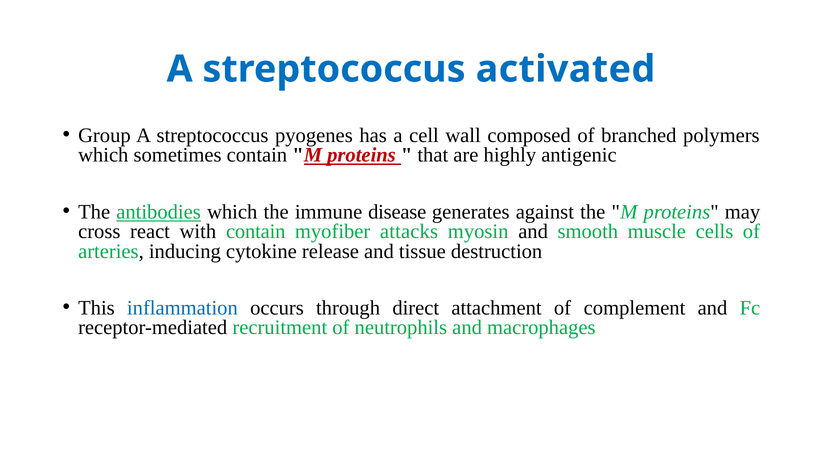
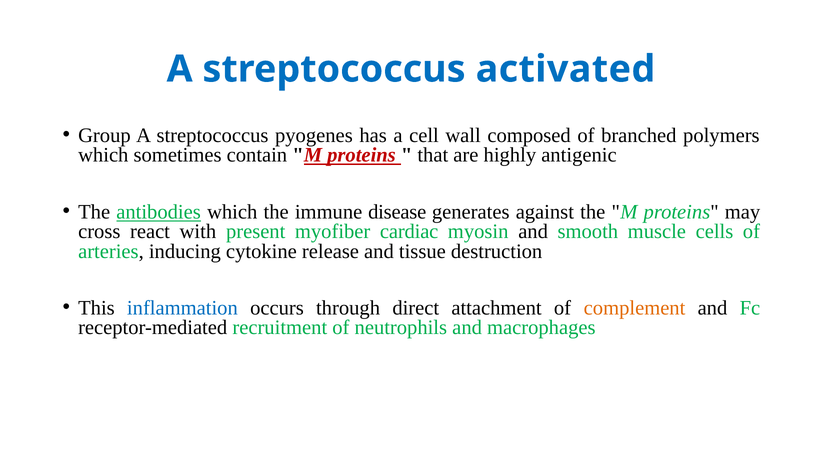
with contain: contain -> present
attacks: attacks -> cardiac
complement colour: black -> orange
